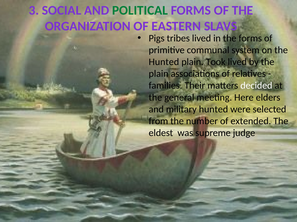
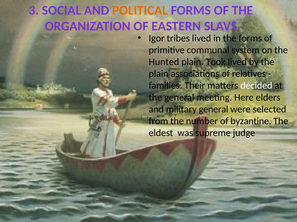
POLITICAL colour: green -> orange
Pigs: Pigs -> Igor
military hunted: hunted -> general
extended: extended -> byzantine
